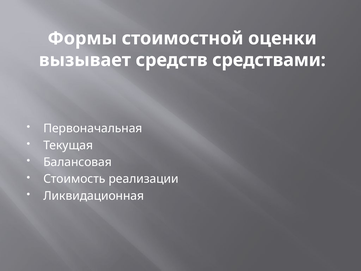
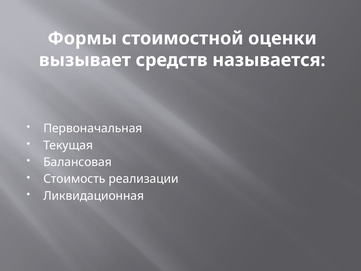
средствами: средствами -> называется
